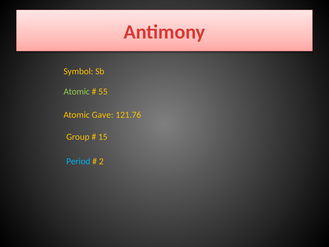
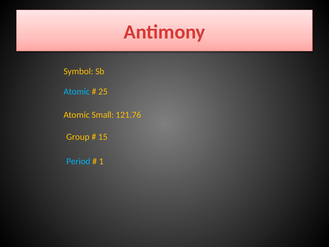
Atomic at (77, 91) colour: light green -> light blue
55: 55 -> 25
Gave: Gave -> Small
2: 2 -> 1
